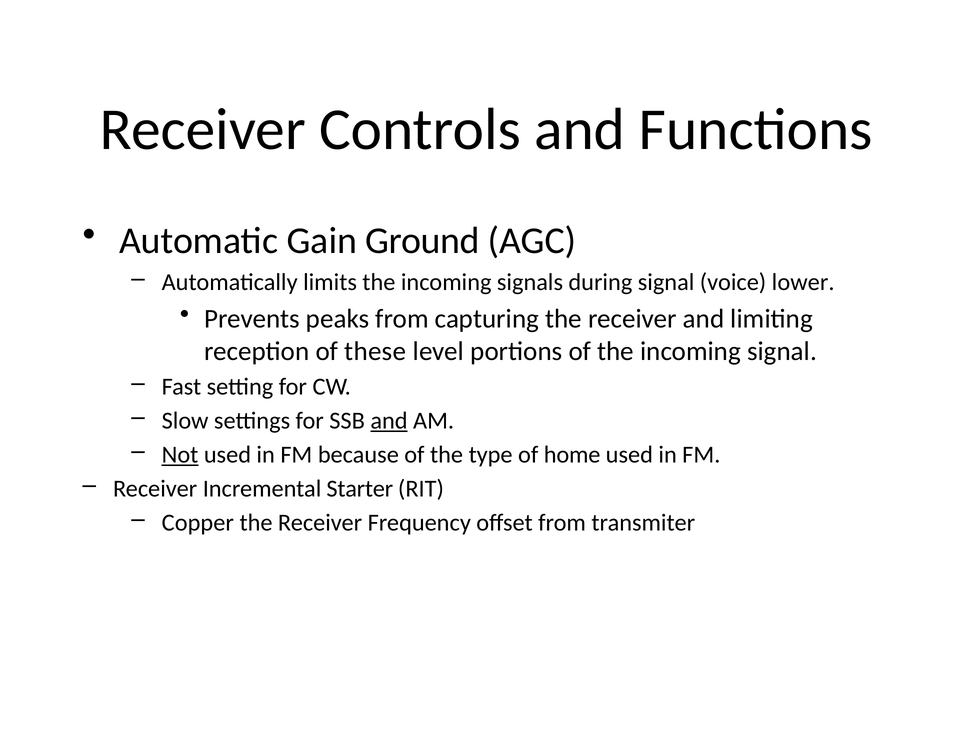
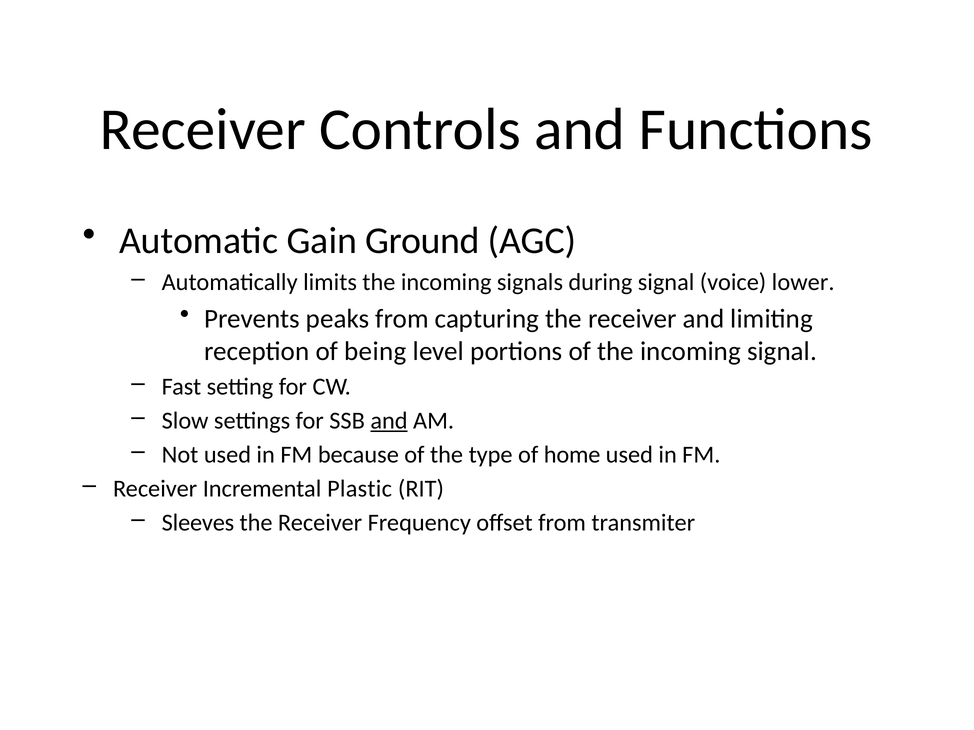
these: these -> being
Not underline: present -> none
Starter: Starter -> Plastic
Copper: Copper -> Sleeves
